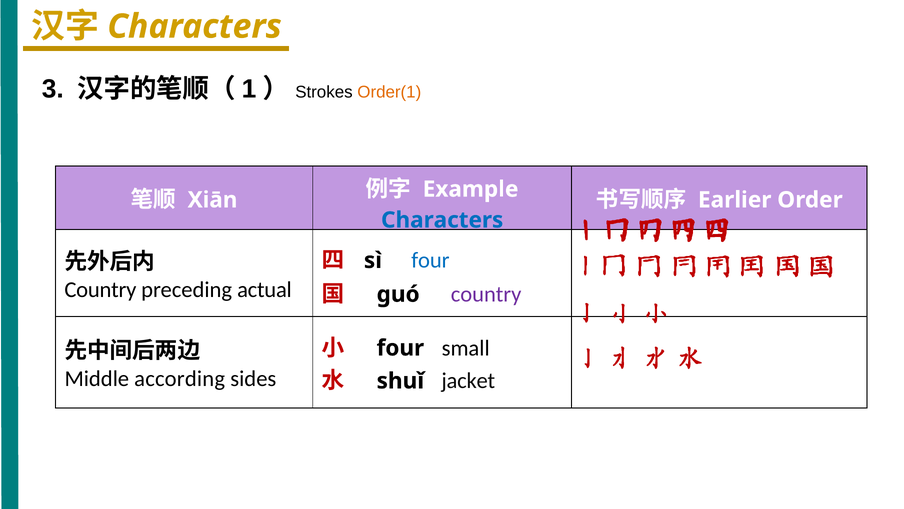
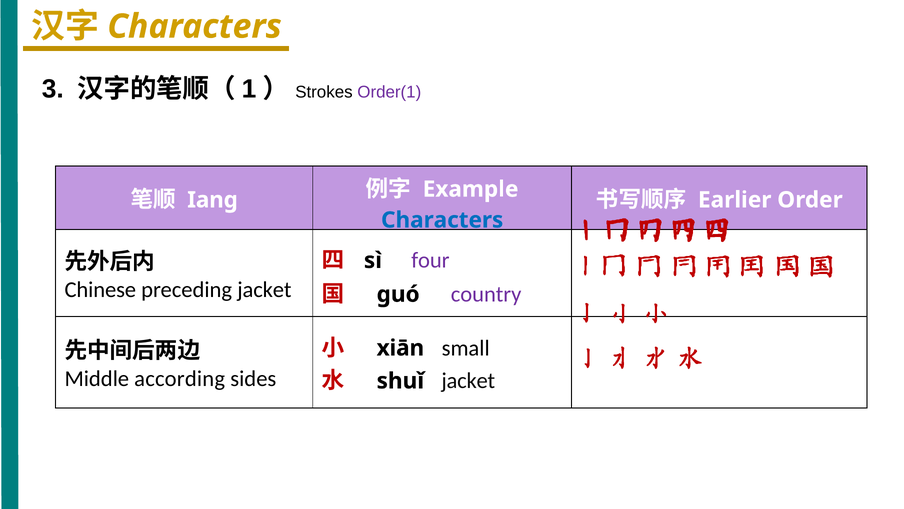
Order(1 colour: orange -> purple
Xiān: Xiān -> Ianɡ
four at (430, 260) colour: blue -> purple
Country at (100, 289): Country -> Chinese
preceding actual: actual -> jacket
four at (400, 348): four -> xiān
